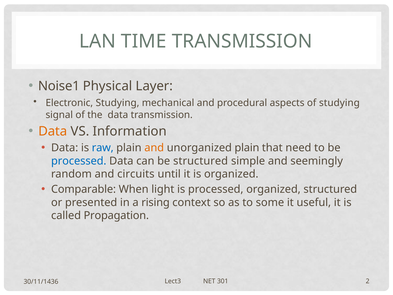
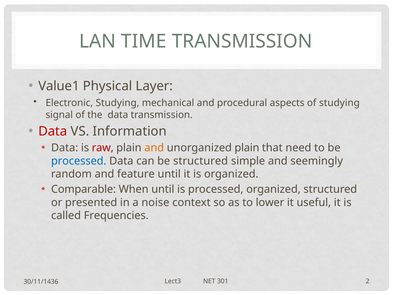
Noise1: Noise1 -> Value1
Data at (53, 131) colour: orange -> red
raw colour: blue -> red
circuits: circuits -> feature
When light: light -> until
rising: rising -> noise
some: some -> lower
Propagation: Propagation -> Frequencies
